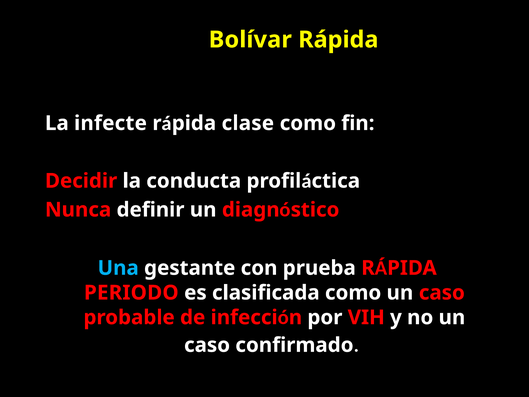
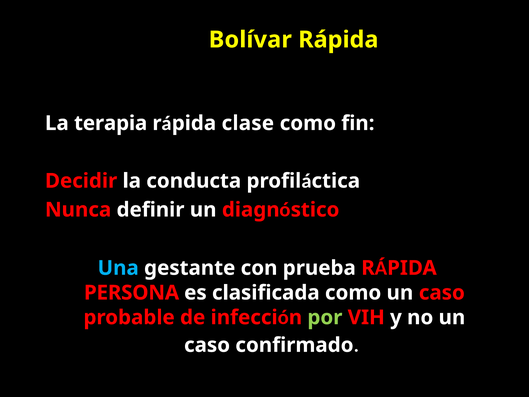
infecte: infecte -> terapia
PERIODO: PERIODO -> PERSONA
por colour: white -> light green
